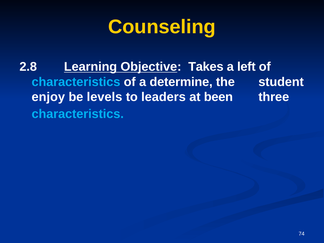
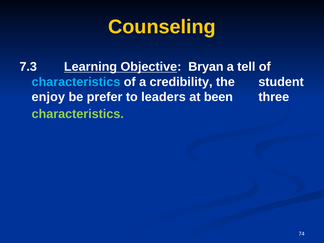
2.8: 2.8 -> 7.3
Takes: Takes -> Bryan
left: left -> tell
determine: determine -> credibility
levels: levels -> prefer
characteristics at (78, 114) colour: light blue -> light green
